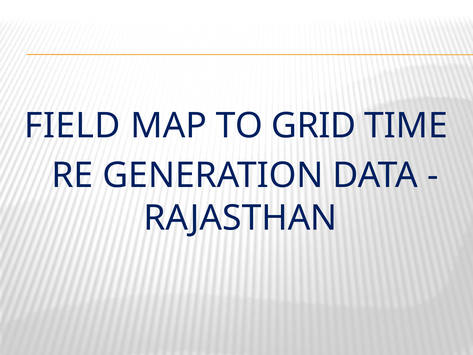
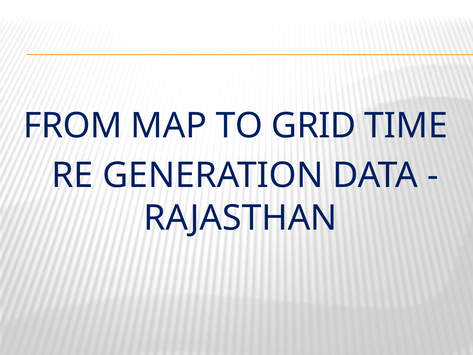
FIELD: FIELD -> FROM
